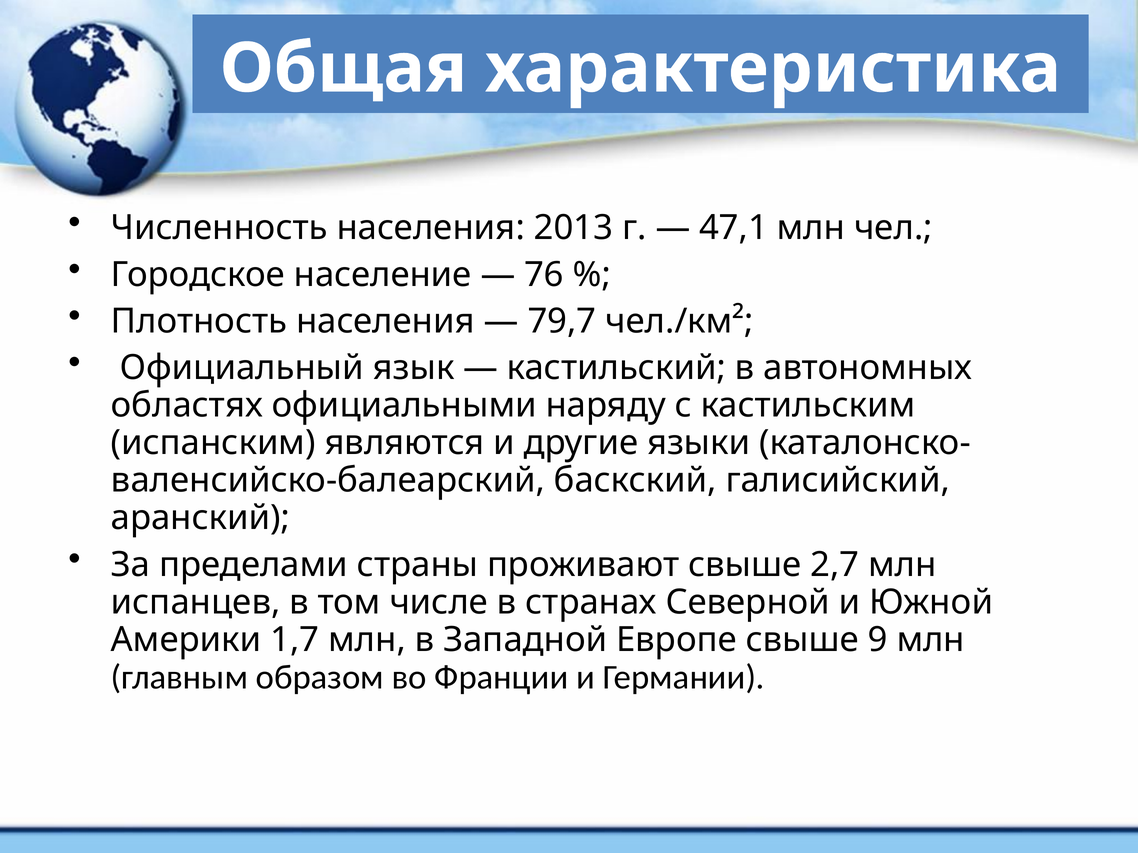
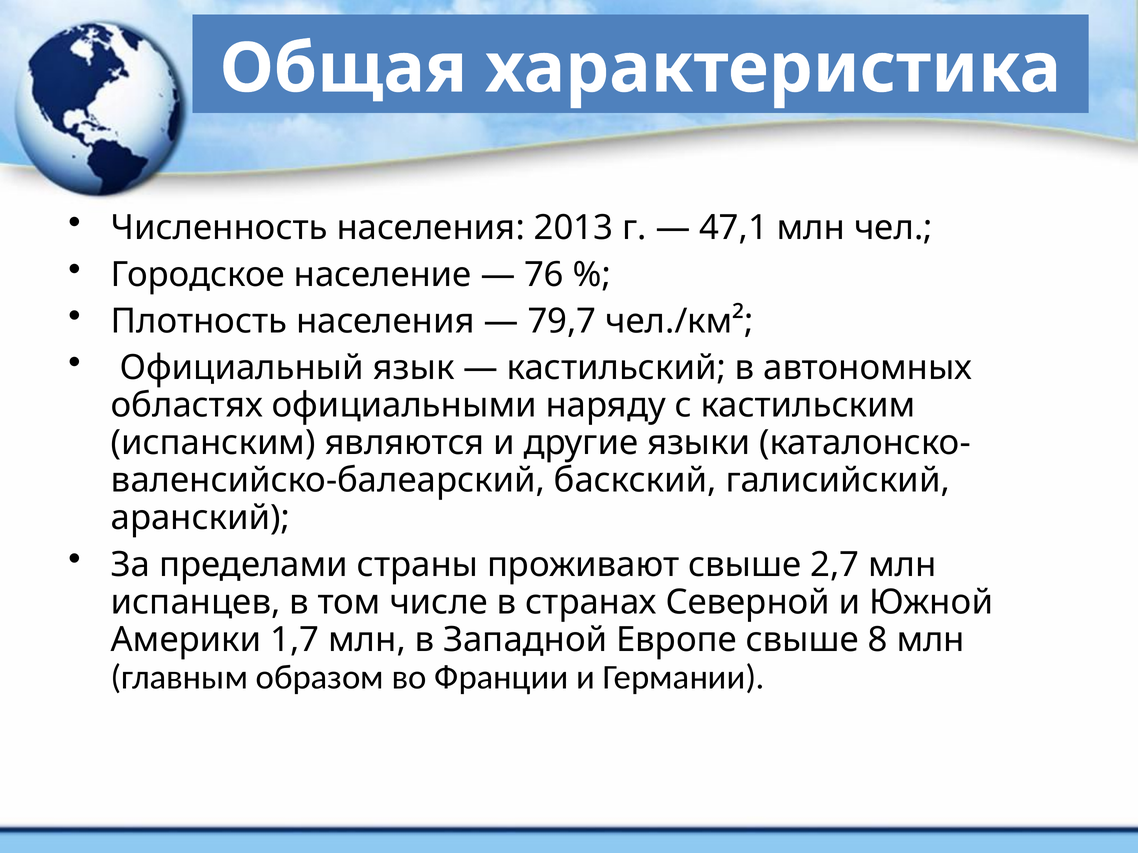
9: 9 -> 8
